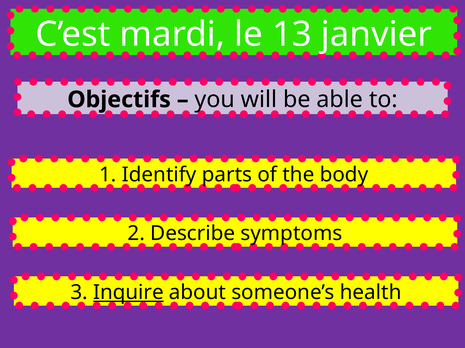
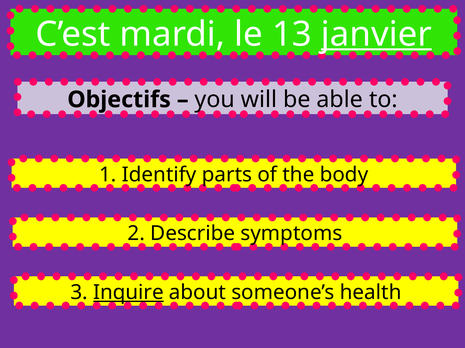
janvier underline: none -> present
